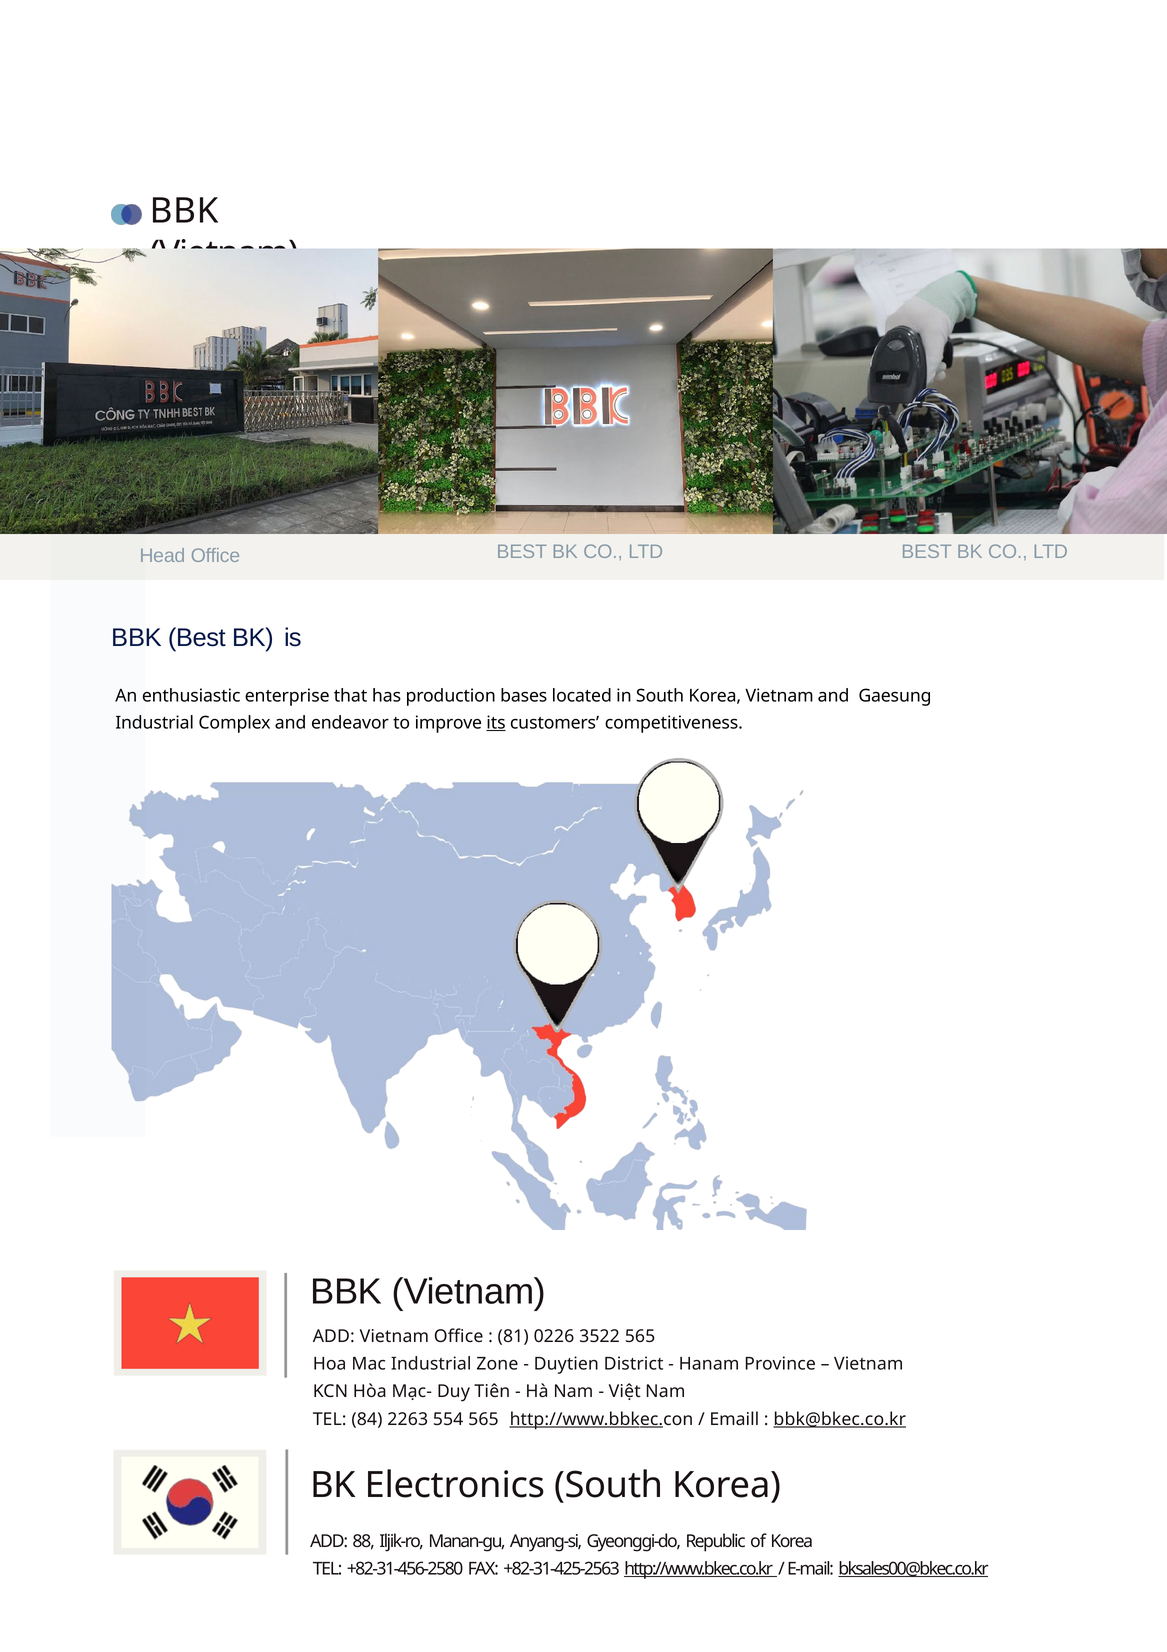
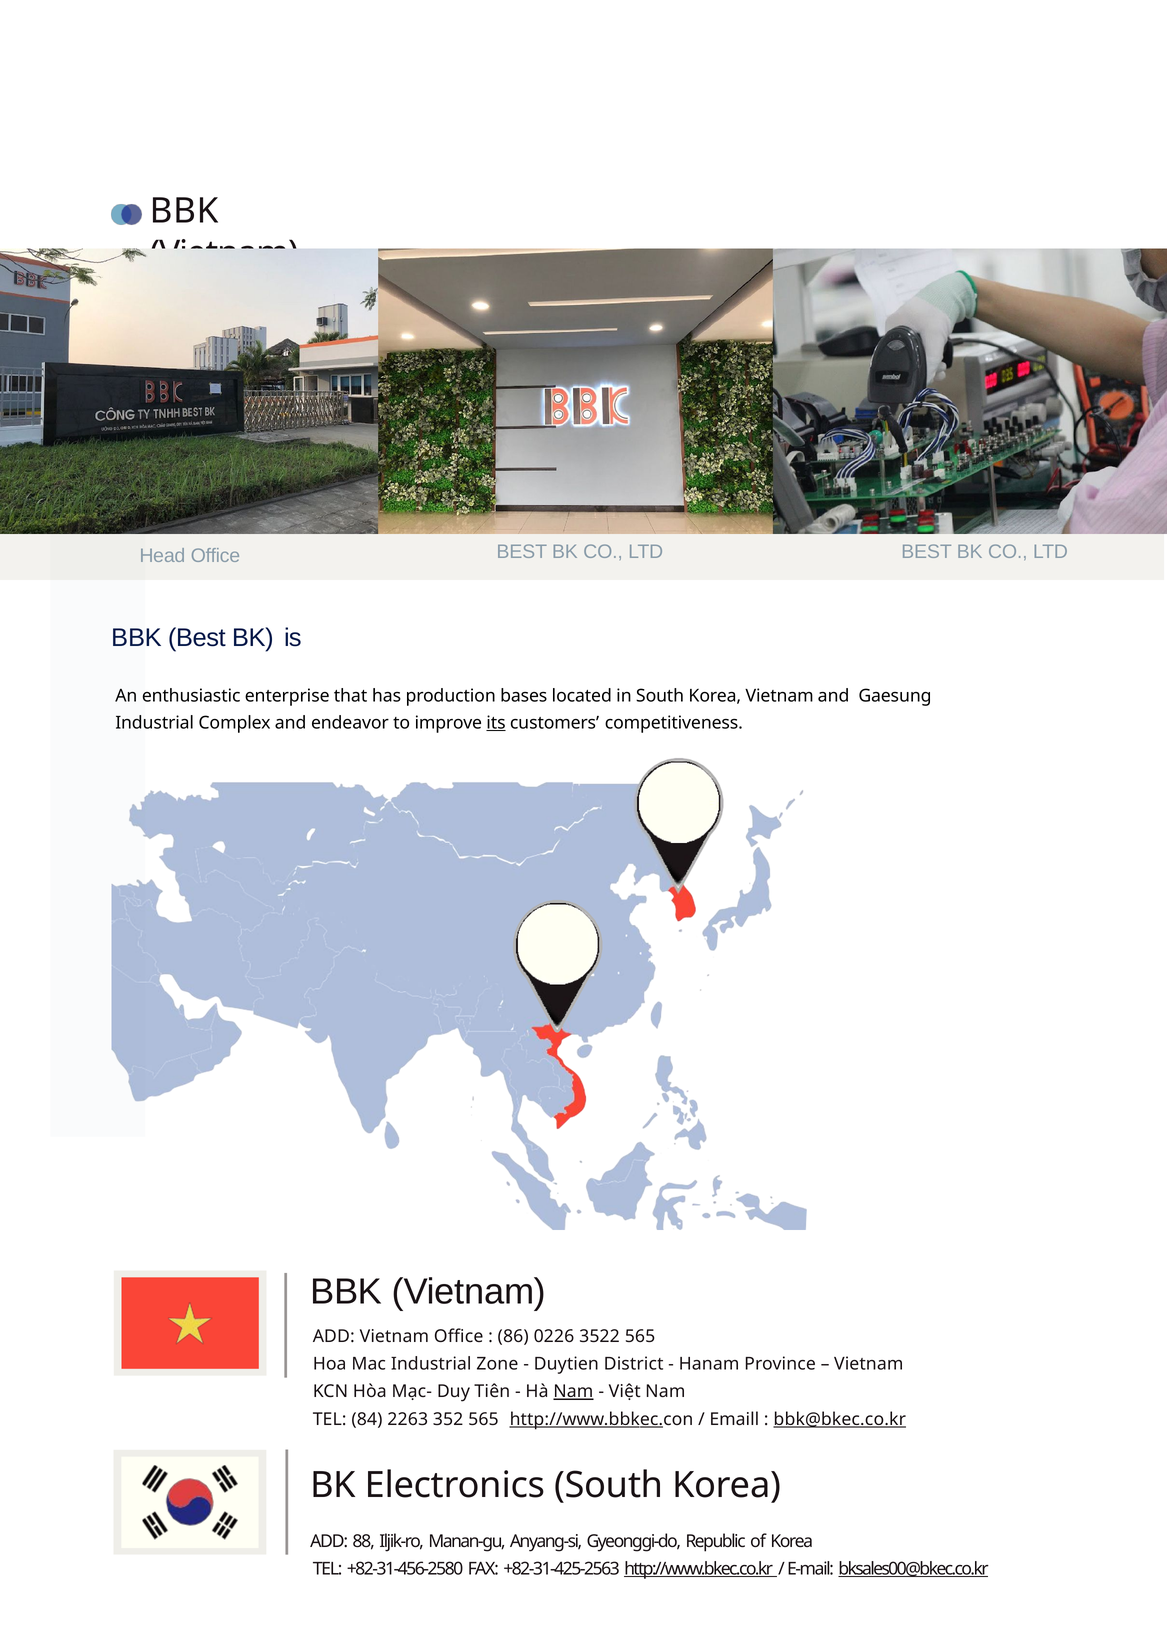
81: 81 -> 86
Nam at (573, 1392) underline: none -> present
554: 554 -> 352
